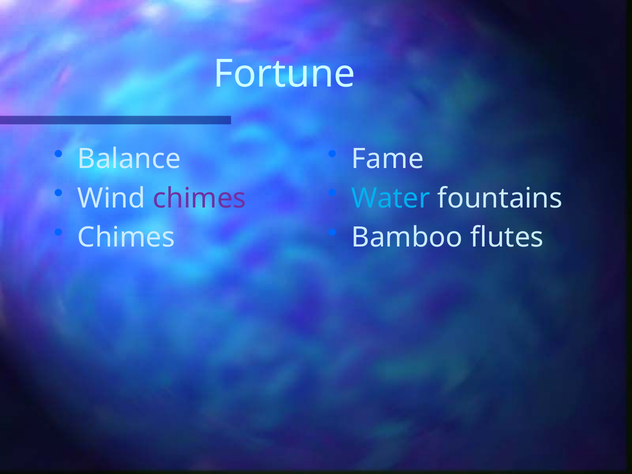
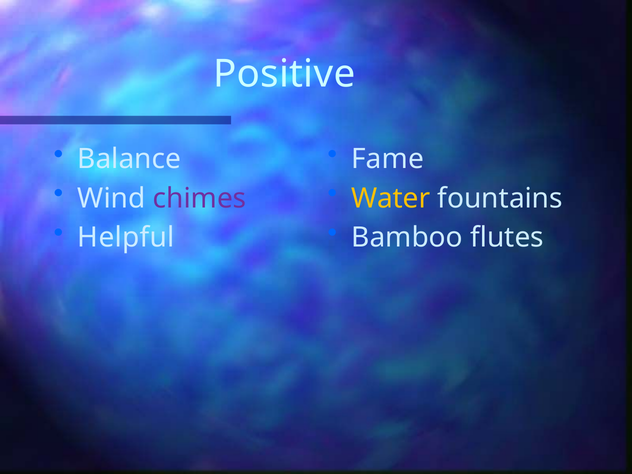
Fortune: Fortune -> Positive
Water colour: light blue -> yellow
Chimes at (126, 238): Chimes -> Helpful
